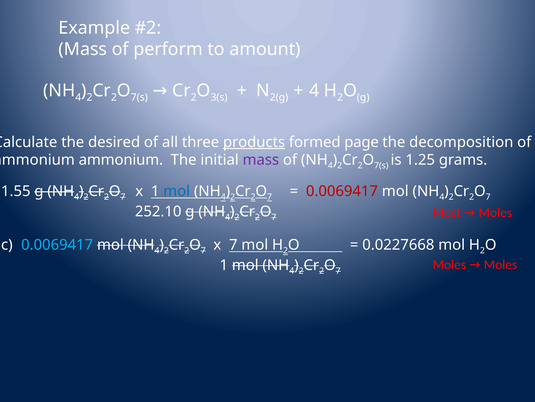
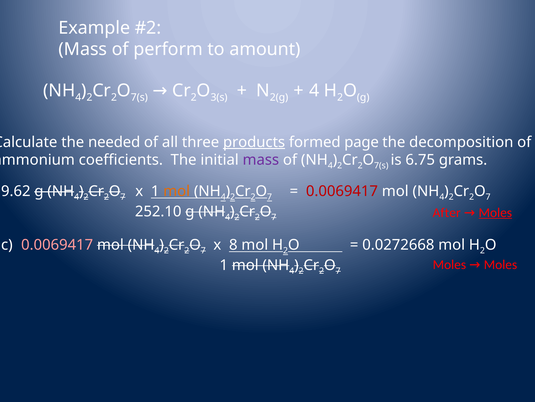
desired: desired -> needed
ammonium at (121, 160): ammonium -> coefficients
1.25: 1.25 -> 6.75
1.55: 1.55 -> 9.62
mol at (177, 191) colour: blue -> orange
Most: Most -> After
Moles at (495, 212) underline: none -> present
0.0069417 at (57, 244) colour: light blue -> pink
x 7: 7 -> 8
0.0227668: 0.0227668 -> 0.0272668
